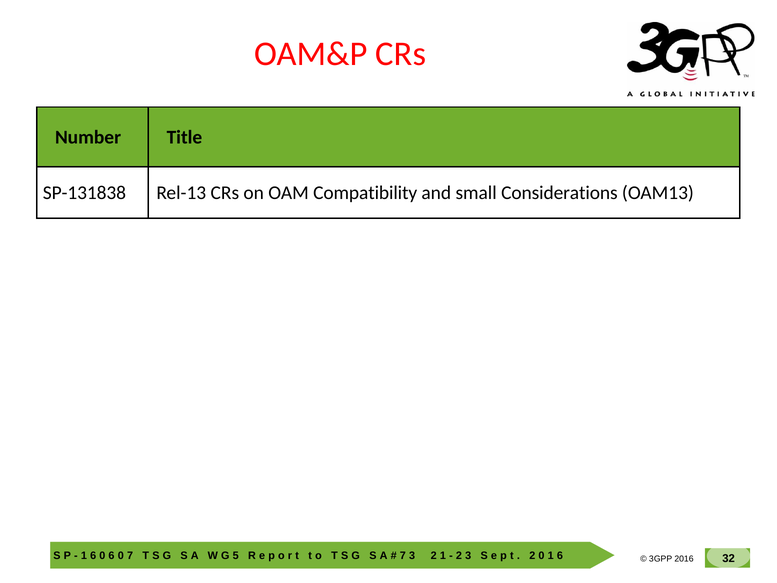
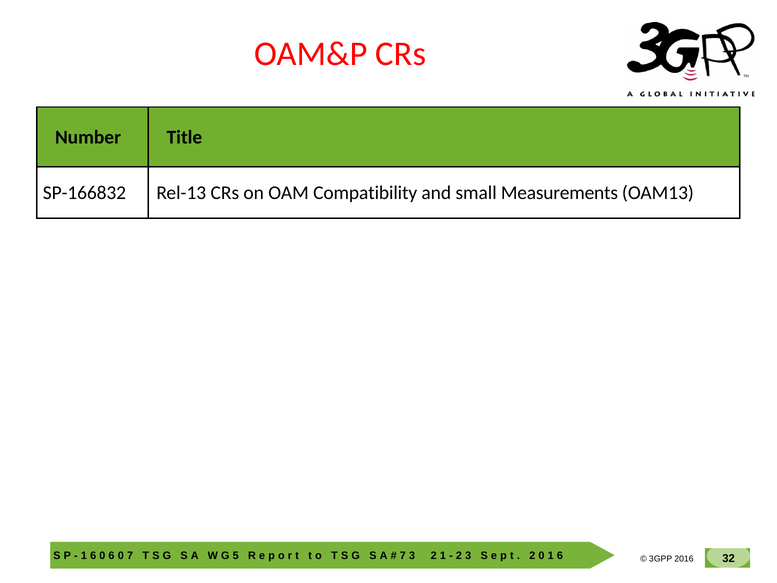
SP-131838: SP-131838 -> SP-166832
Considerations: Considerations -> Measurements
